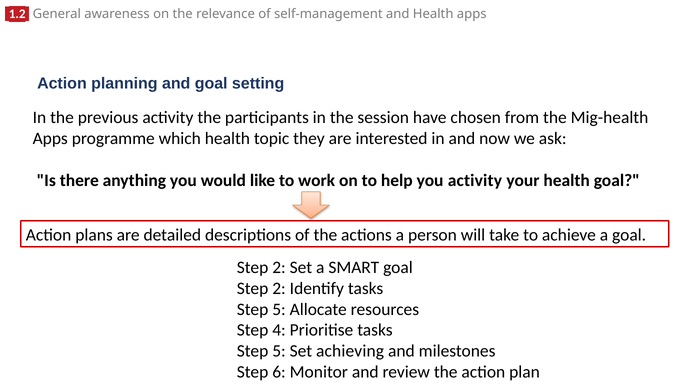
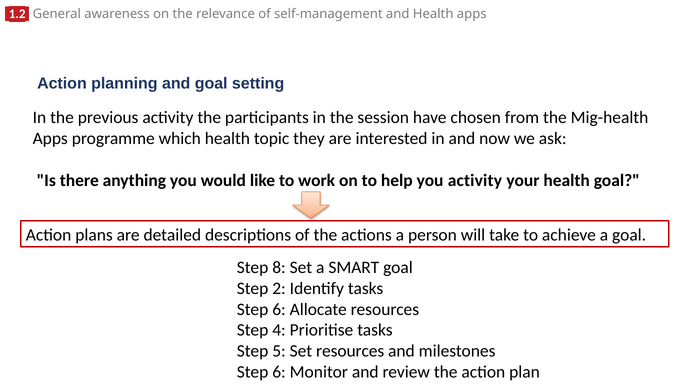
2 at (279, 268): 2 -> 8
5 at (279, 310): 5 -> 6
Set achieving: achieving -> resources
